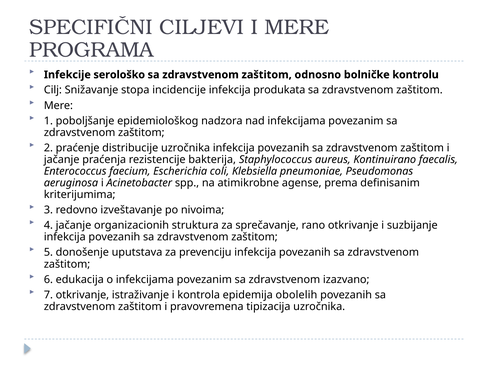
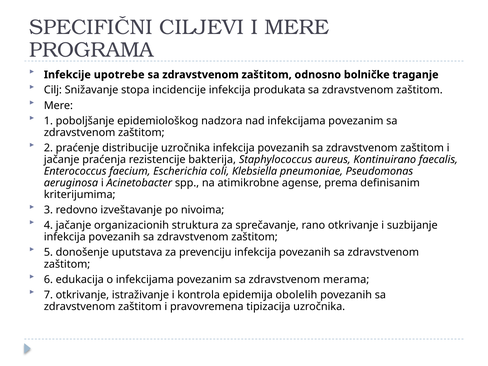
serološko: serološko -> upotrebe
kontrolu: kontrolu -> traganje
izazvano: izazvano -> merama
